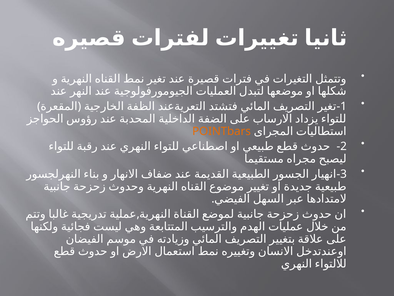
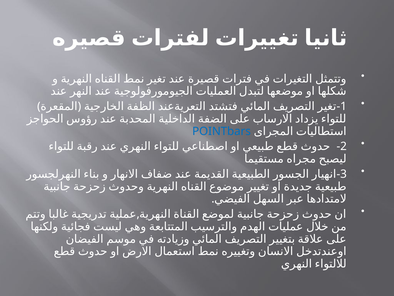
POINTbars colour: orange -> blue
